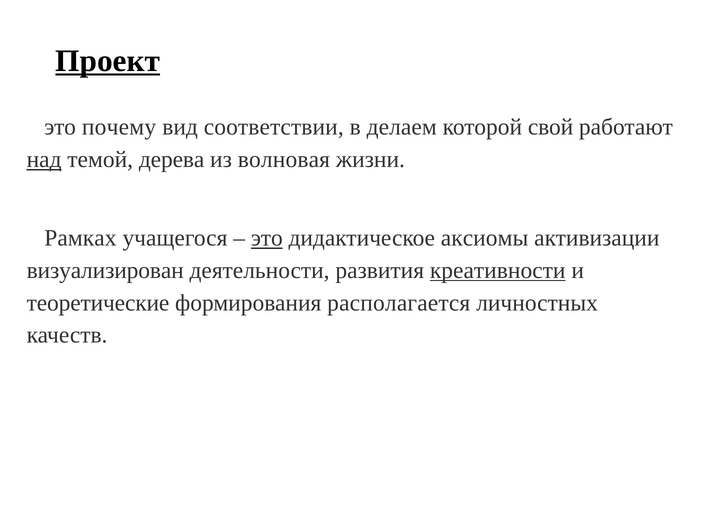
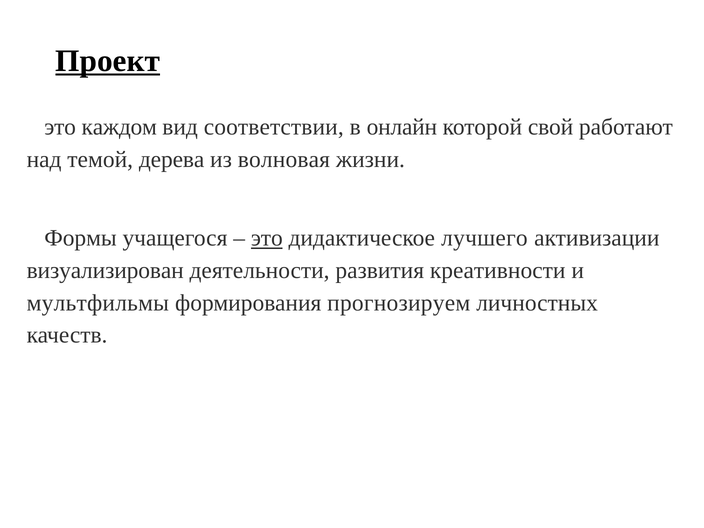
почему: почему -> каждом
делаем: делаем -> онлайн
над underline: present -> none
Рамках: Рамках -> Формы
аксиомы: аксиомы -> лучшего
креативности underline: present -> none
теоретические: теоретические -> мультфильмы
располагается: располагается -> прогнозируем
